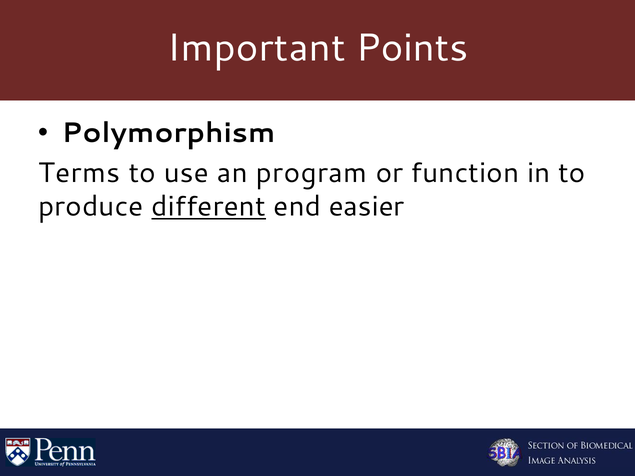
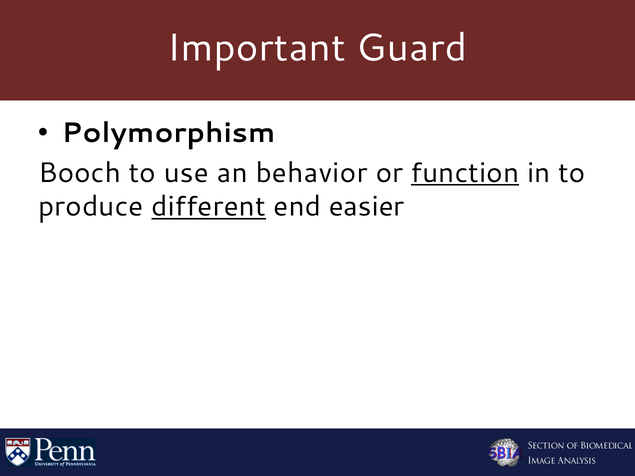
Points: Points -> Guard
Terms: Terms -> Booch
program: program -> behavior
function underline: none -> present
